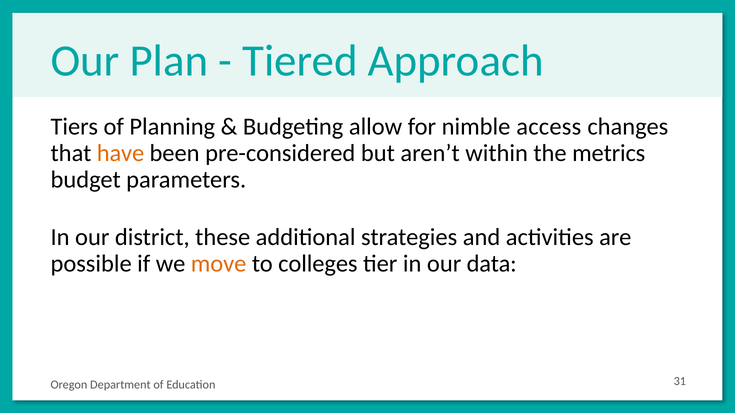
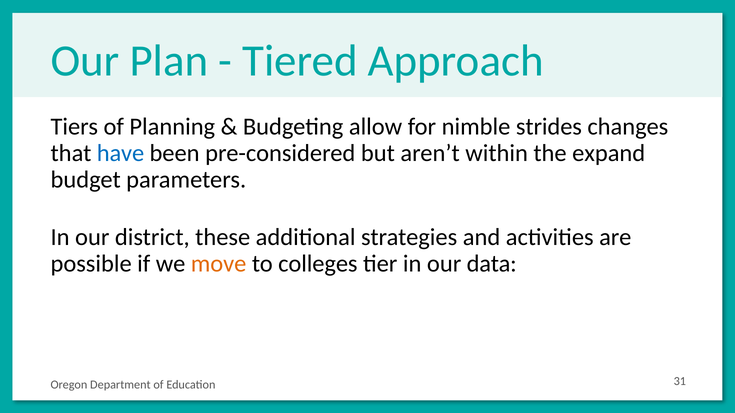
access: access -> strides
have colour: orange -> blue
metrics: metrics -> expand
